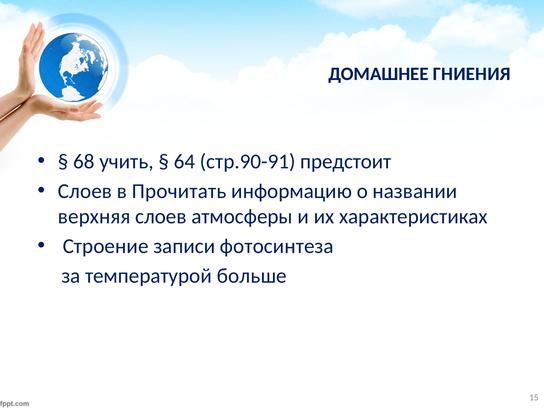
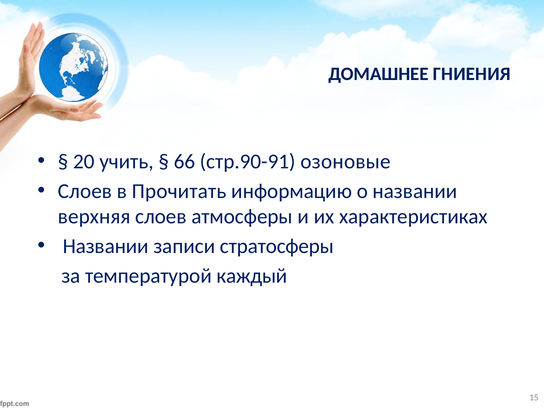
68: 68 -> 20
64: 64 -> 66
предстоит: предстоит -> озоновые
Строение at (106, 246): Строение -> Названии
фотосинтеза: фотосинтеза -> стратосферы
больше: больше -> каждый
